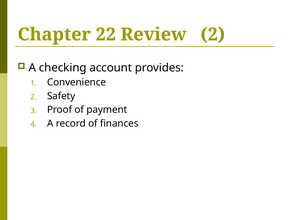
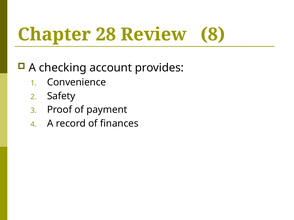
22: 22 -> 28
Review 2: 2 -> 8
